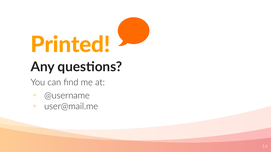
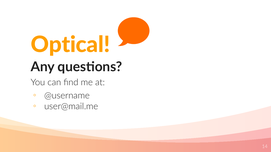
Printed: Printed -> Optical
